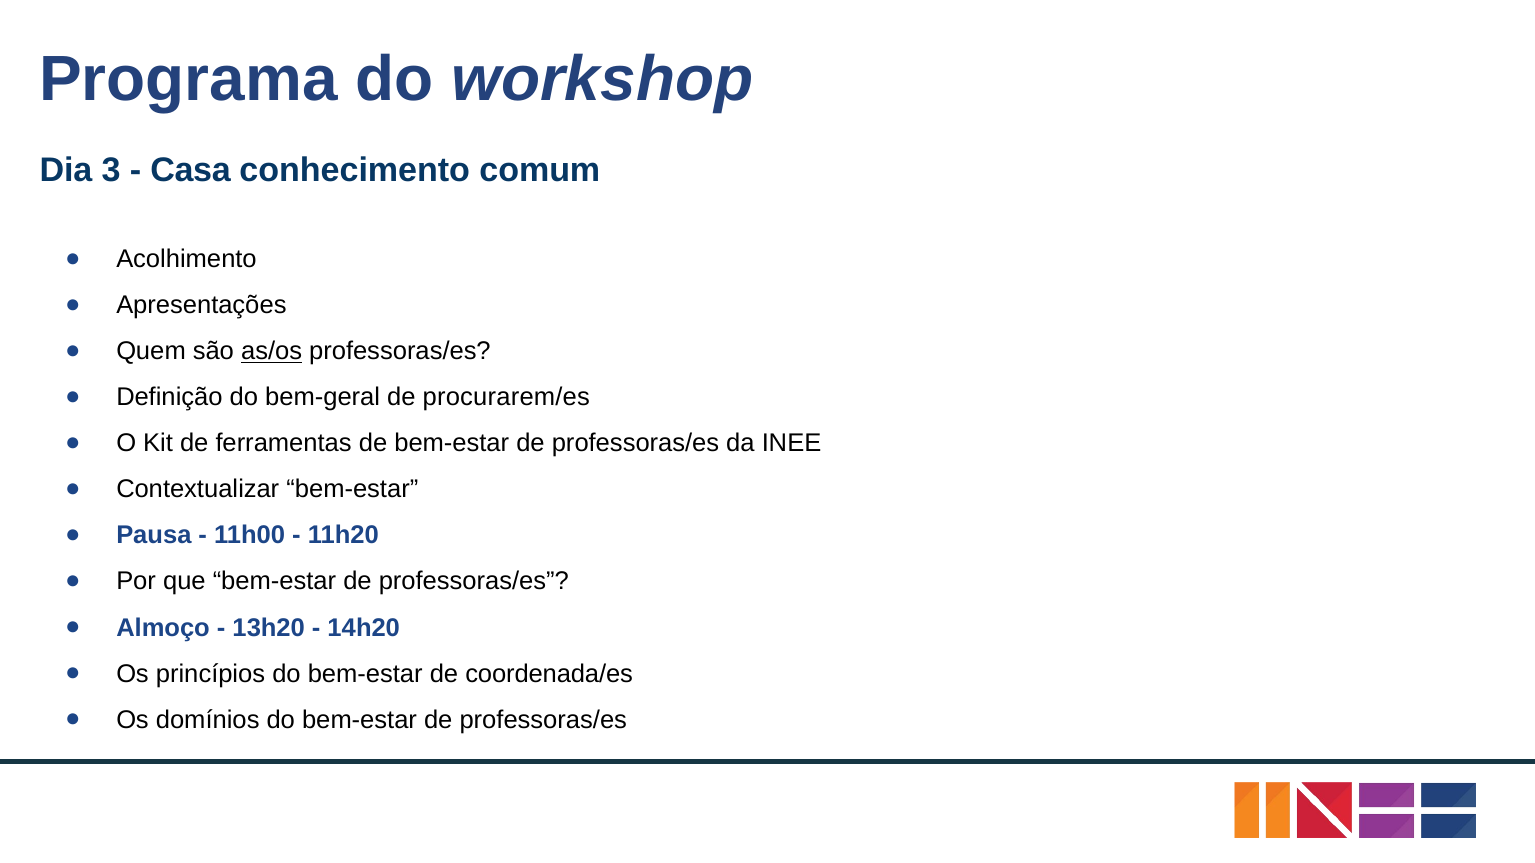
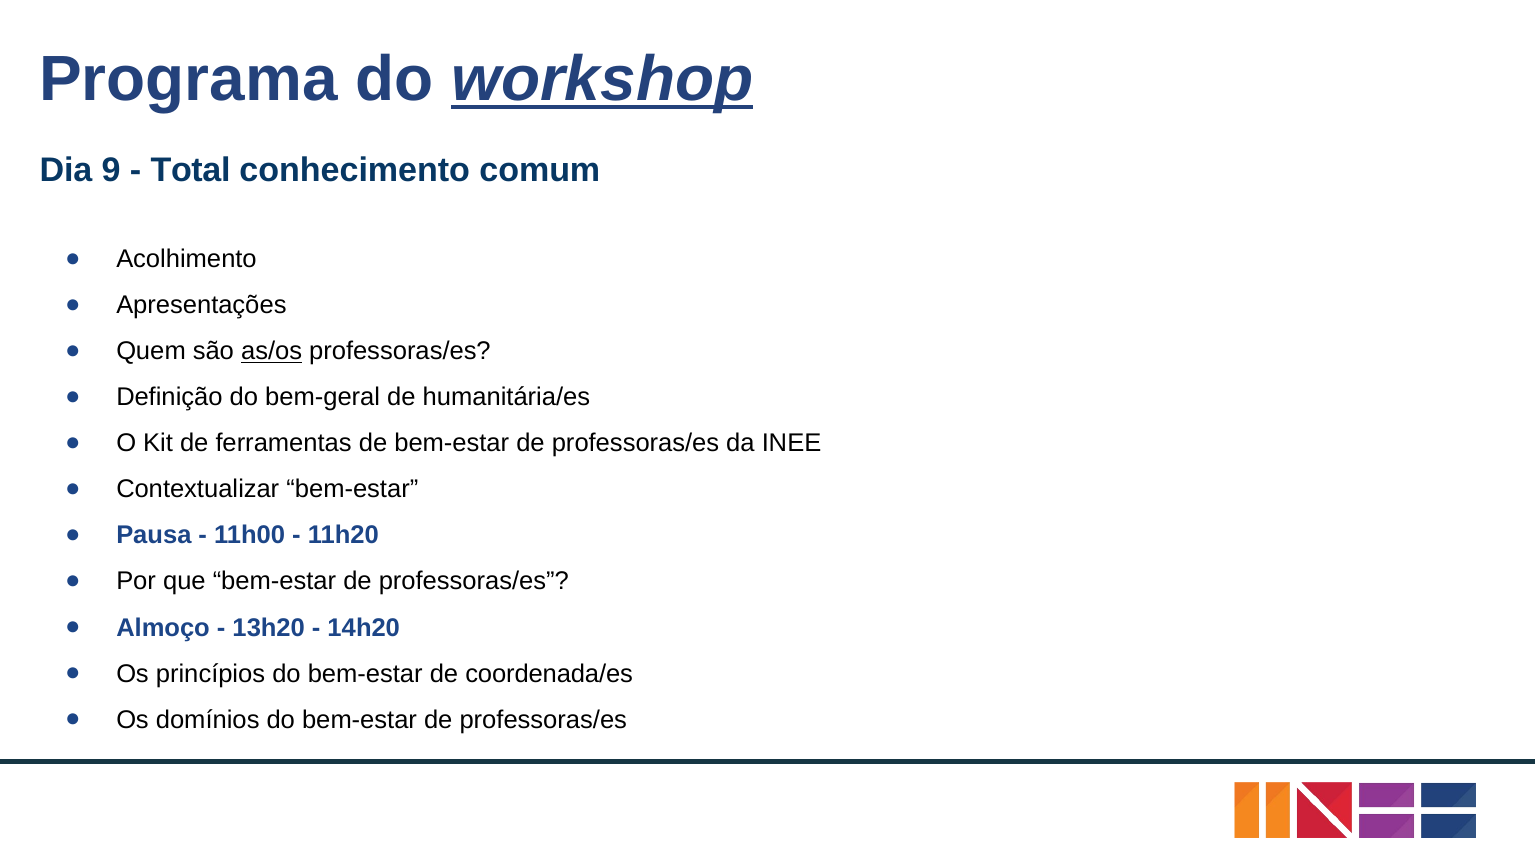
workshop underline: none -> present
3: 3 -> 9
Casa: Casa -> Total
procurarem/es: procurarem/es -> humanitária/es
